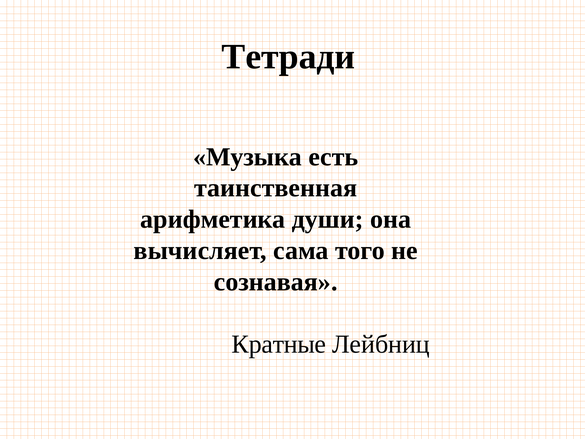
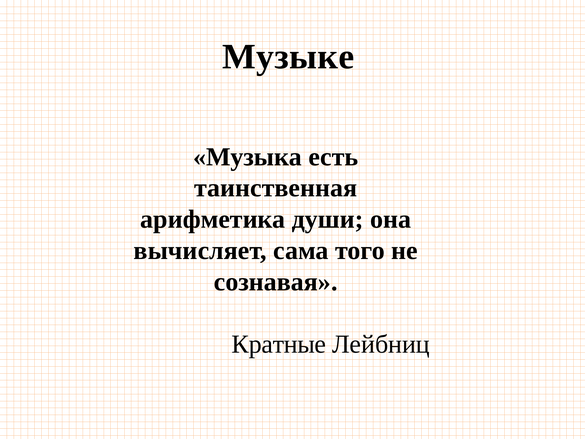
Тетради: Тетради -> Музыке
